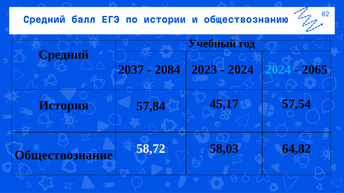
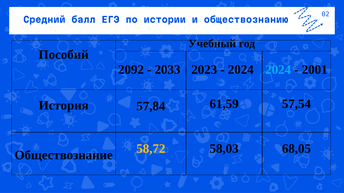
Средний at (64, 55): Средний -> Пособий
2037: 2037 -> 2092
2084: 2084 -> 2033
2065: 2065 -> 2001
45,17: 45,17 -> 61,59
58,72 colour: white -> yellow
64,82: 64,82 -> 68,05
